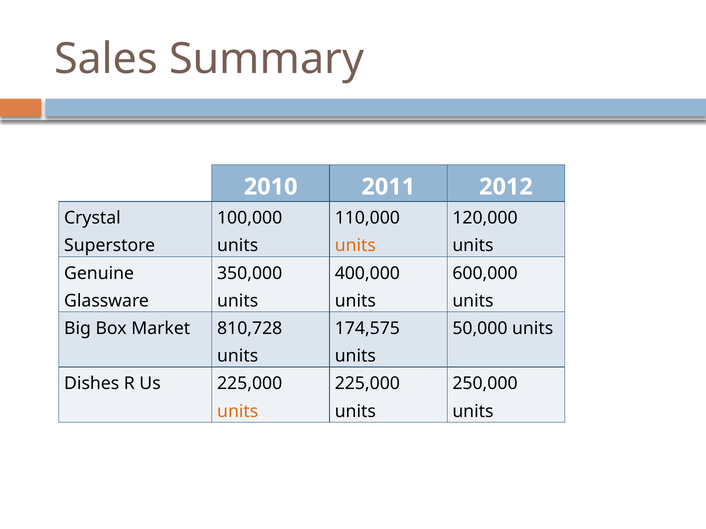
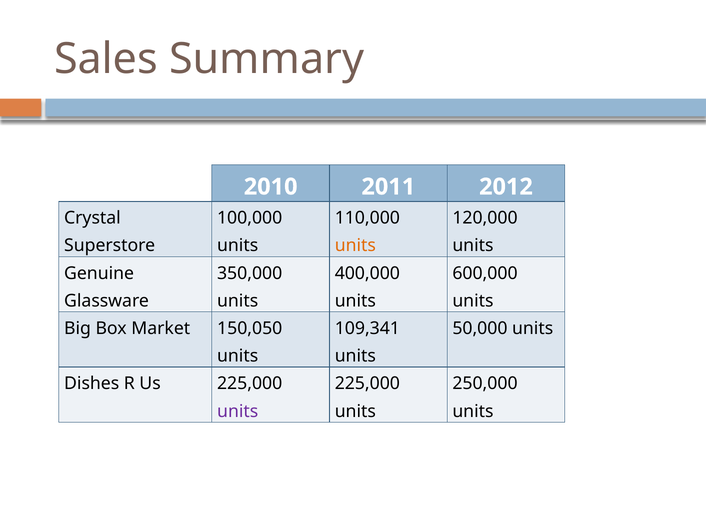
810,728: 810,728 -> 150,050
174,575: 174,575 -> 109,341
units at (238, 412) colour: orange -> purple
